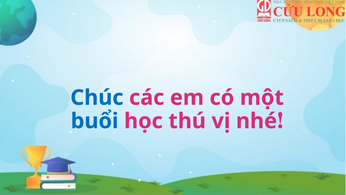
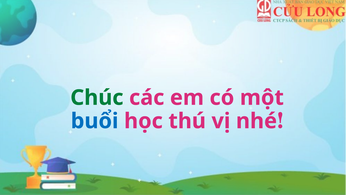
Chúc colour: blue -> green
